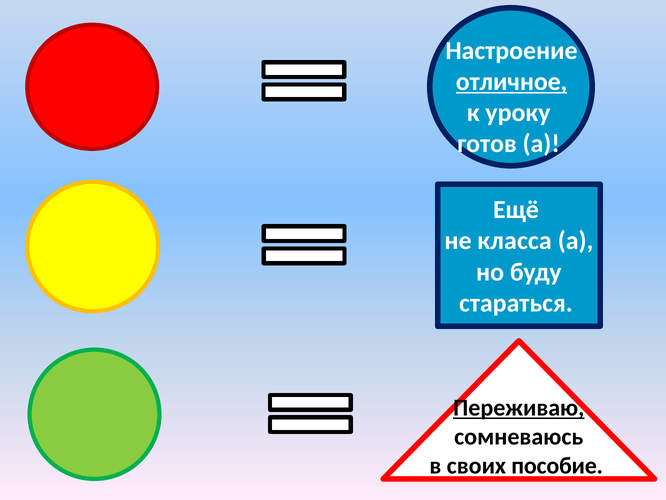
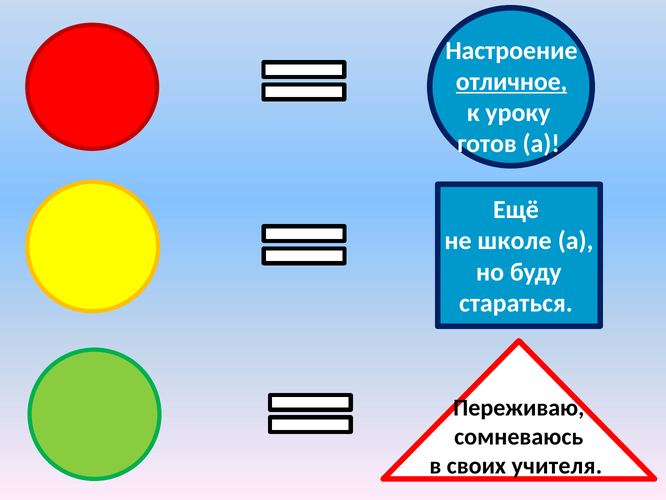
класса: класса -> школе
Переживаю underline: present -> none
пособие: пособие -> учителя
